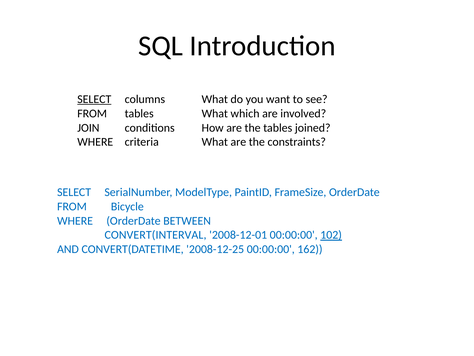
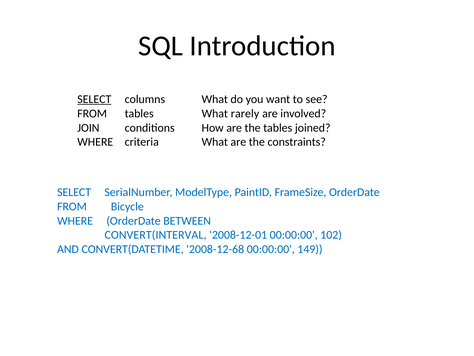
which: which -> rarely
102 underline: present -> none
2008-12-25: 2008-12-25 -> 2008-12-68
162: 162 -> 149
